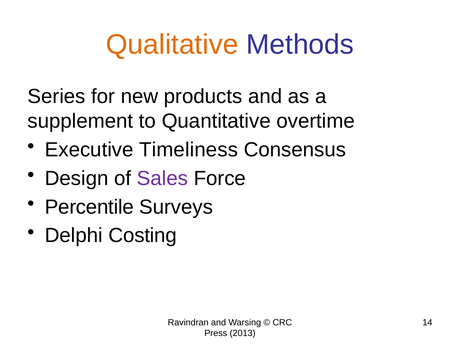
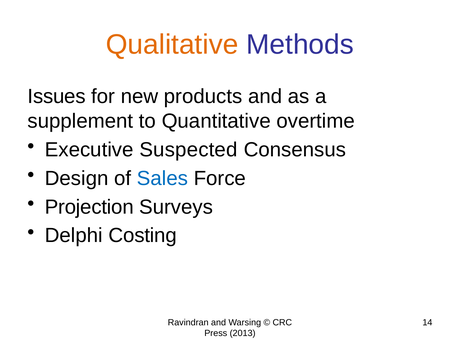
Series: Series -> Issues
Timeliness: Timeliness -> Suspected
Sales colour: purple -> blue
Percentile: Percentile -> Projection
